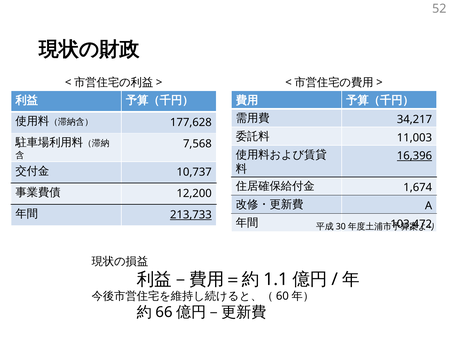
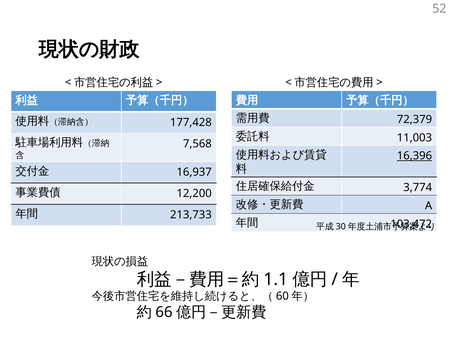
34,217: 34,217 -> 72,379
177,628: 177,628 -> 177,428
10,737: 10,737 -> 16,937
1,674: 1,674 -> 3,774
213,733 underline: present -> none
